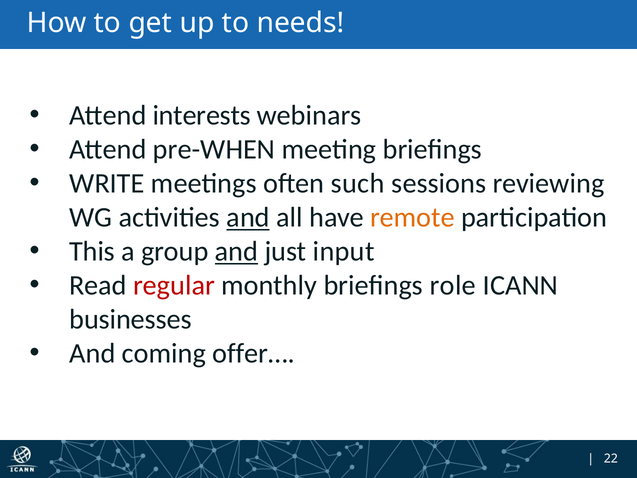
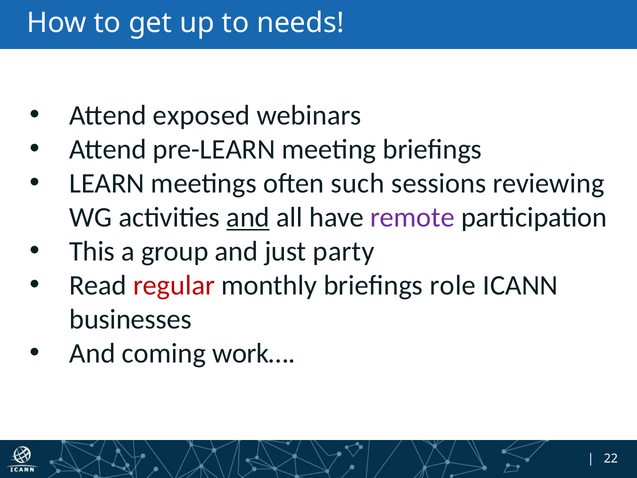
interests: interests -> exposed
pre-WHEN: pre-WHEN -> pre-LEARN
WRITE: WRITE -> LEARN
remote colour: orange -> purple
and at (237, 251) underline: present -> none
input: input -> party
offer…: offer… -> work…
